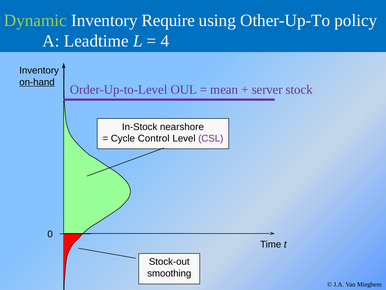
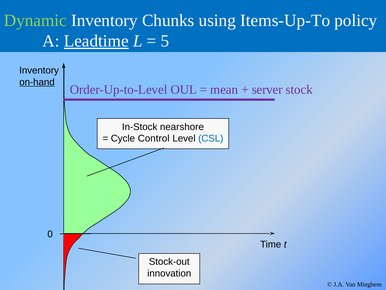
Require: Require -> Chunks
Other-Up-To: Other-Up-To -> Items-Up-To
Leadtime underline: none -> present
4: 4 -> 5
CSL colour: purple -> blue
smoothing: smoothing -> innovation
